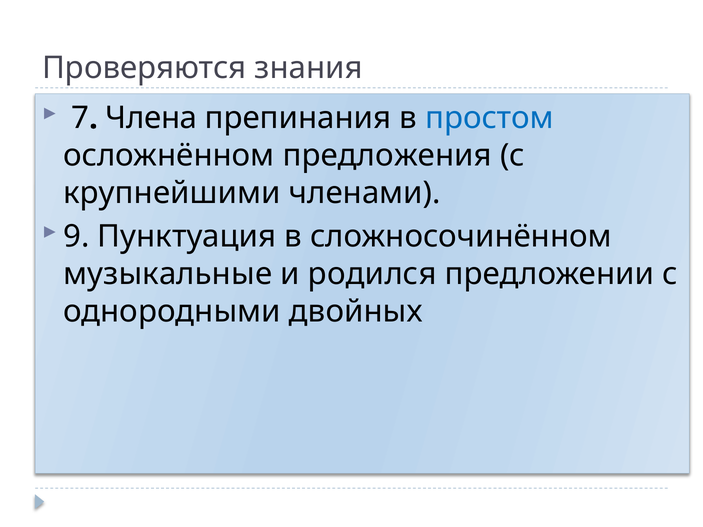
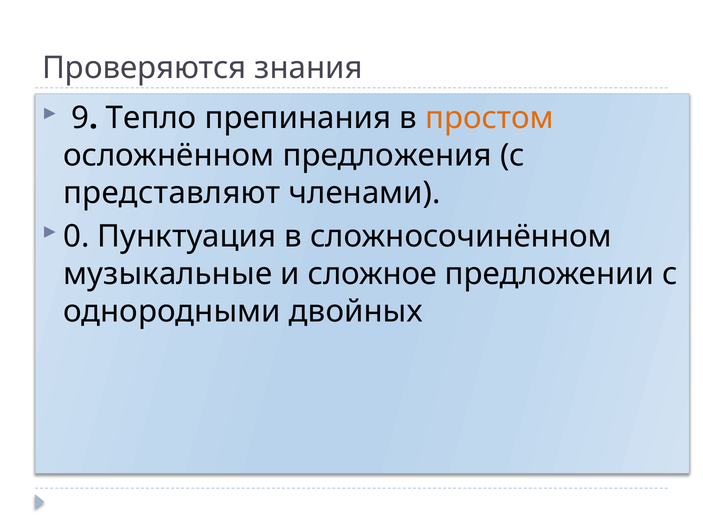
7: 7 -> 9
Члена: Члена -> Тепло
простом colour: blue -> orange
крупнейшими: крупнейшими -> представляют
9: 9 -> 0
родился: родился -> сложное
